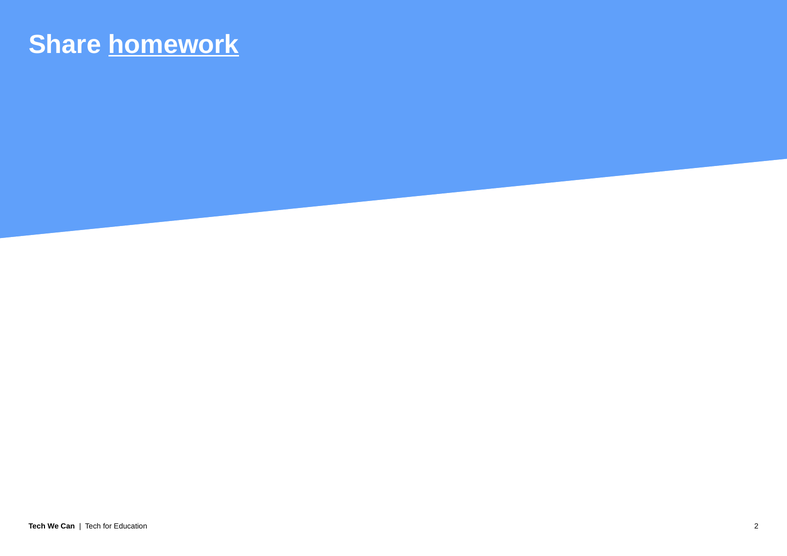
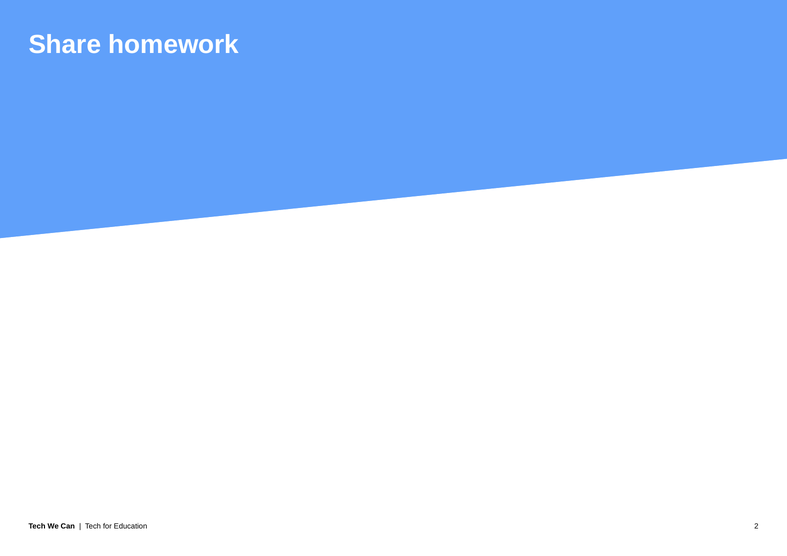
homework underline: present -> none
